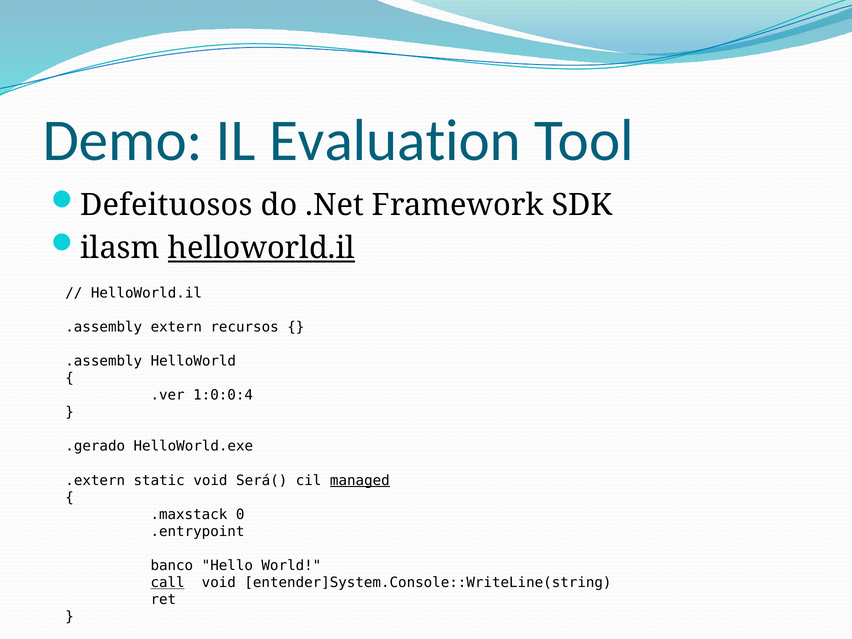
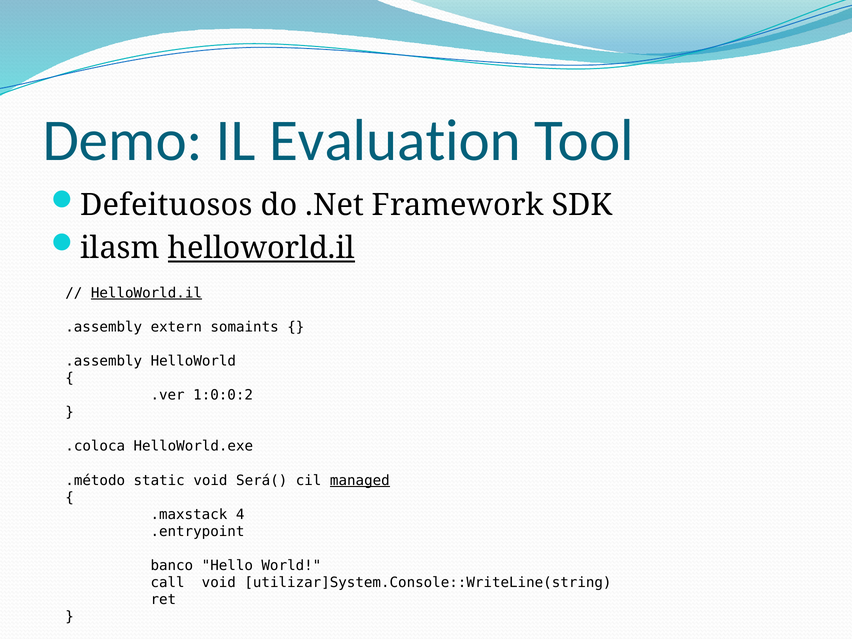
HelloWorld.il at (146, 293) underline: none -> present
recursos: recursos -> somaints
1:0:0:4: 1:0:0:4 -> 1:0:0:2
.gerado: .gerado -> .coloca
.extern: .extern -> .método
0: 0 -> 4
call underline: present -> none
entender]System.Console::WriteLine(string: entender]System.Console::WriteLine(string -> utilizar]System.Console::WriteLine(string
